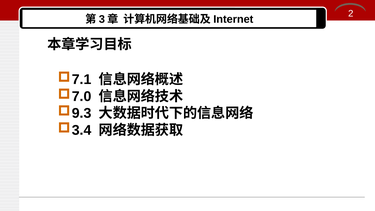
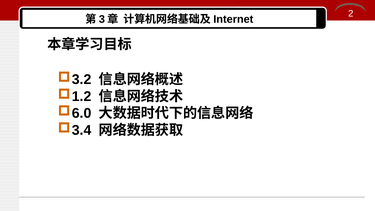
7.1: 7.1 -> 3.2
7.0: 7.0 -> 1.2
9.3: 9.3 -> 6.0
